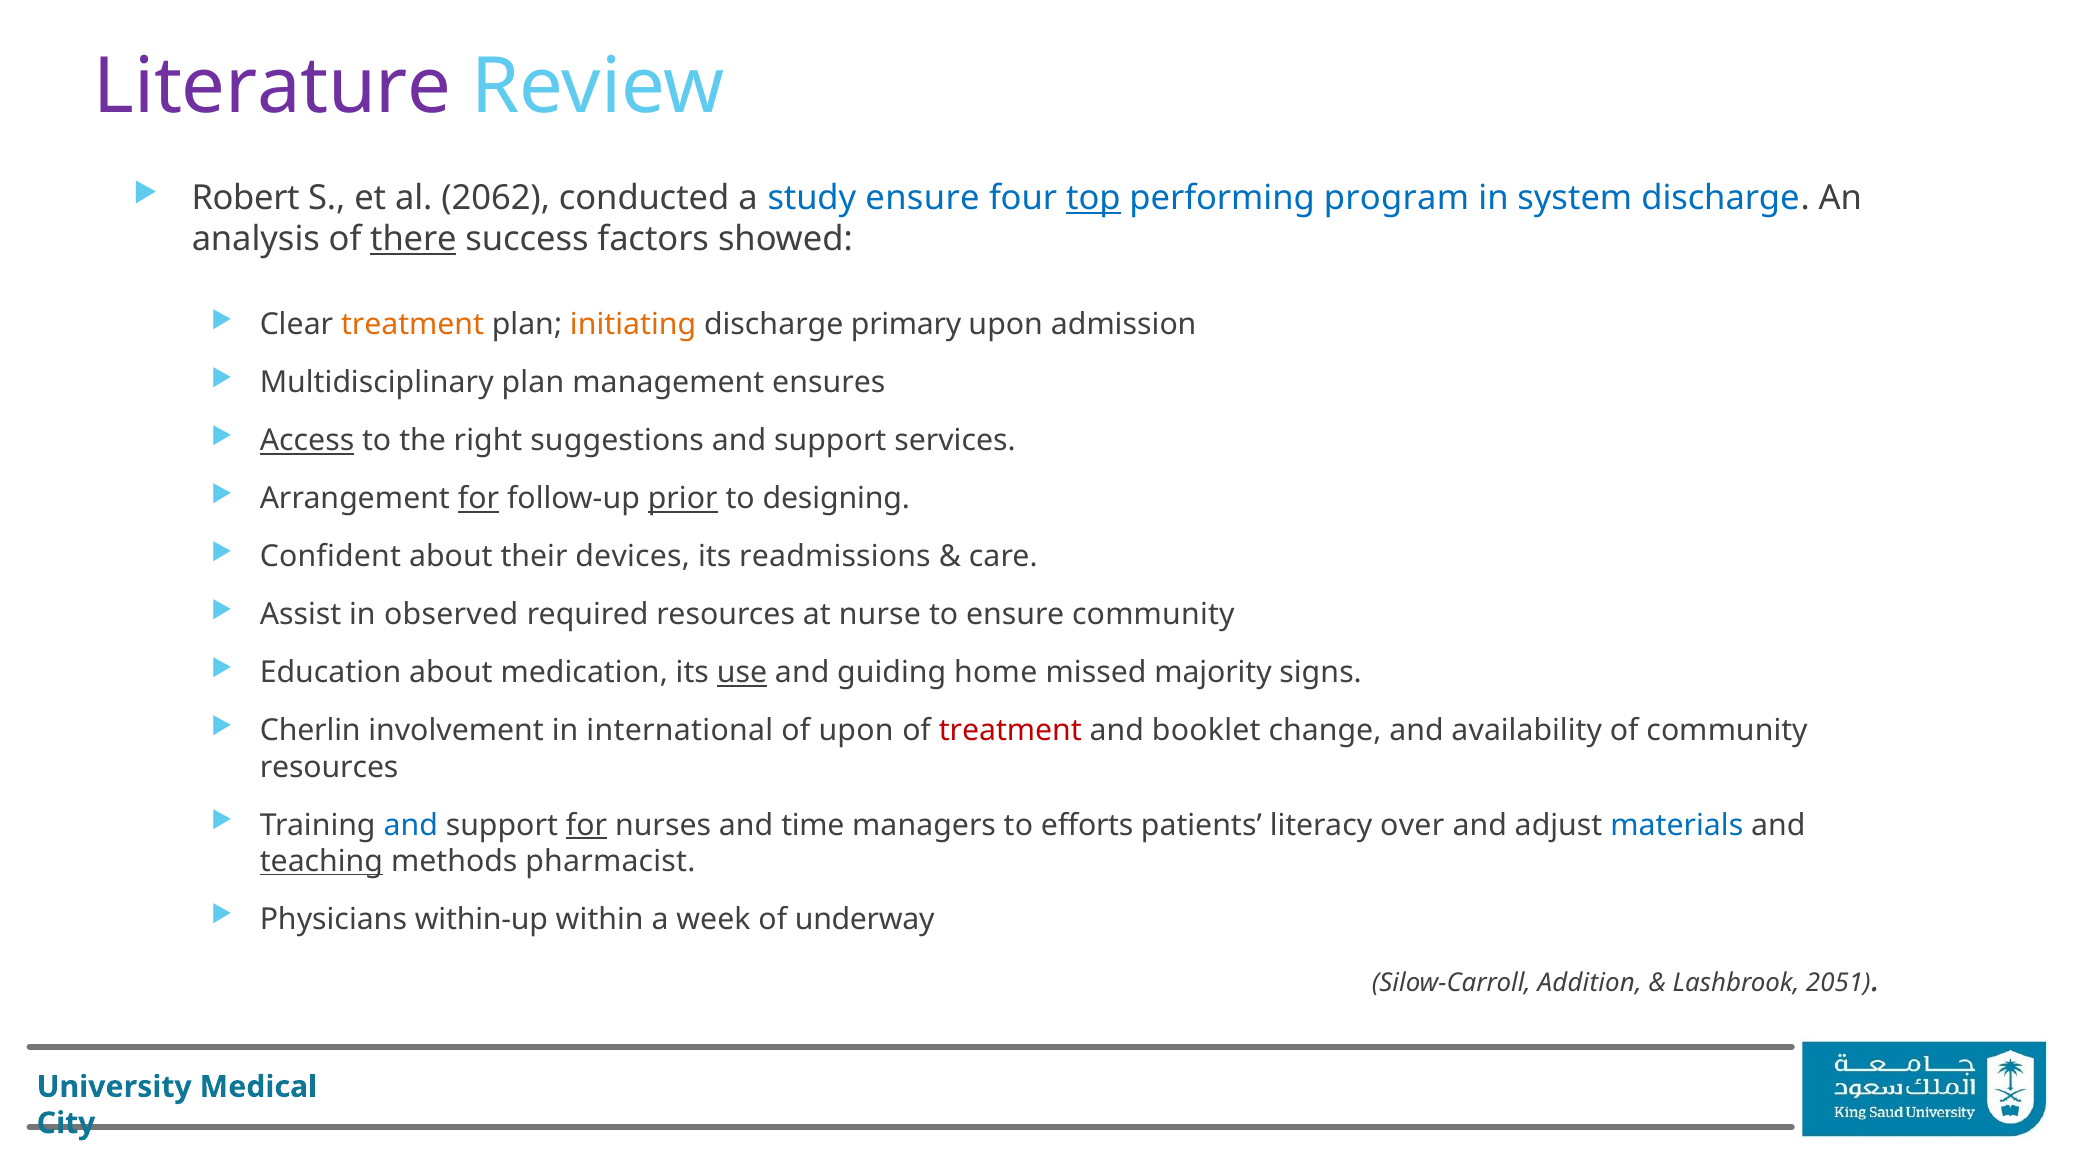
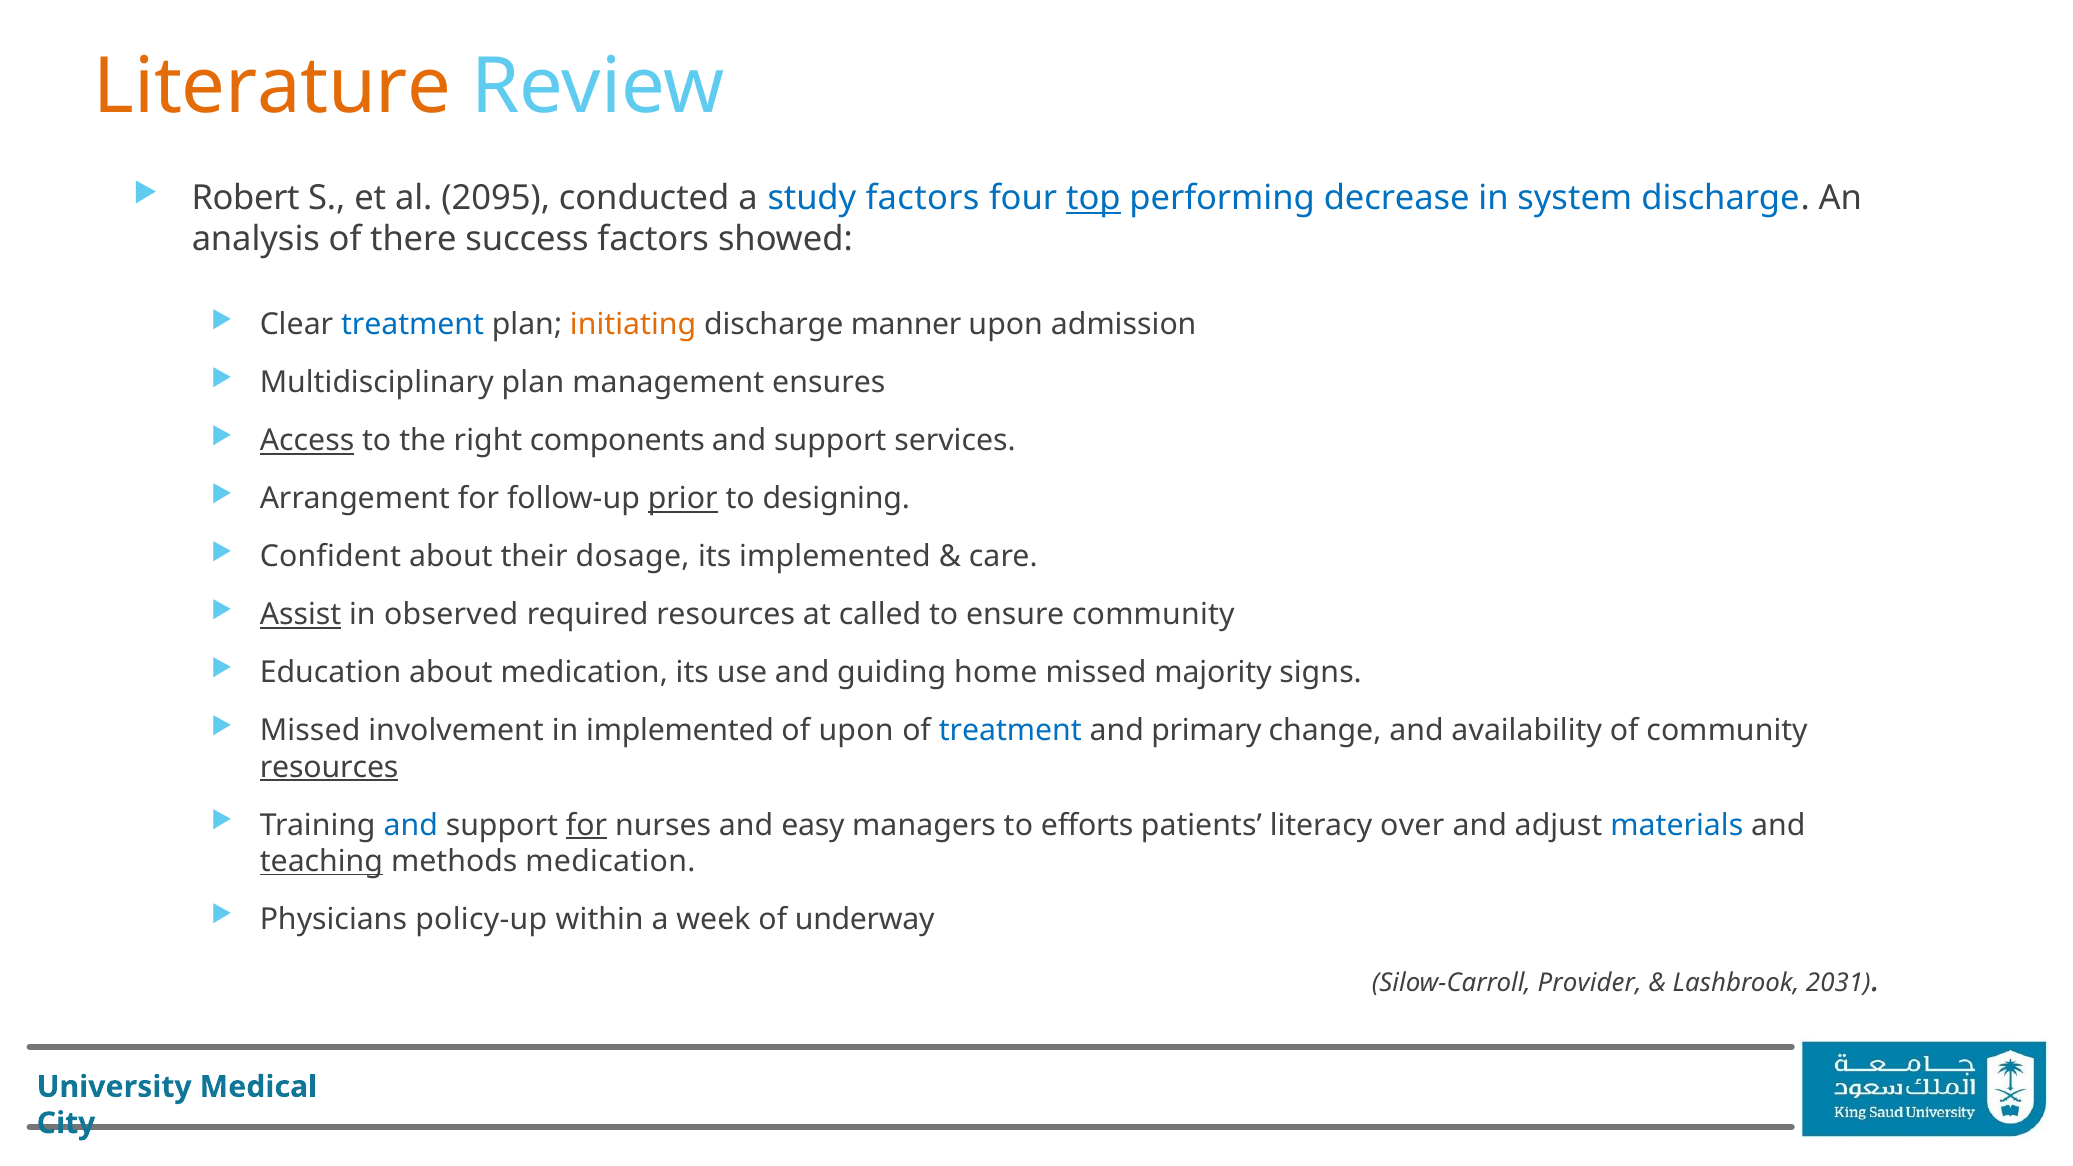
Literature colour: purple -> orange
2062: 2062 -> 2095
study ensure: ensure -> factors
program: program -> decrease
there underline: present -> none
treatment at (413, 325) colour: orange -> blue
primary: primary -> manner
suggestions: suggestions -> components
for at (479, 499) underline: present -> none
devices: devices -> dosage
its readmissions: readmissions -> implemented
Assist underline: none -> present
nurse: nurse -> called
use underline: present -> none
Cherlin at (310, 731): Cherlin -> Missed
in international: international -> implemented
treatment at (1010, 731) colour: red -> blue
booklet: booklet -> primary
resources at (329, 767) underline: none -> present
time: time -> easy
methods pharmacist: pharmacist -> medication
within-up: within-up -> policy-up
Addition: Addition -> Provider
2051: 2051 -> 2031
